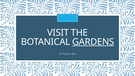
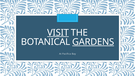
VISIT underline: none -> present
